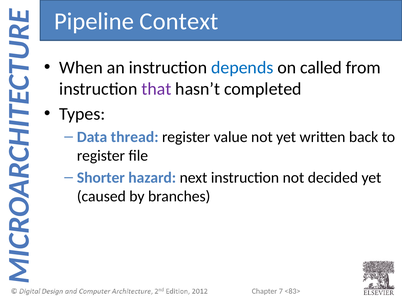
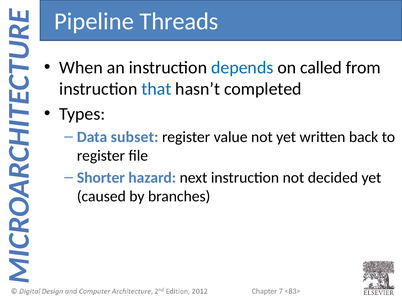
Context: Context -> Threads
that colour: purple -> blue
thread: thread -> subset
